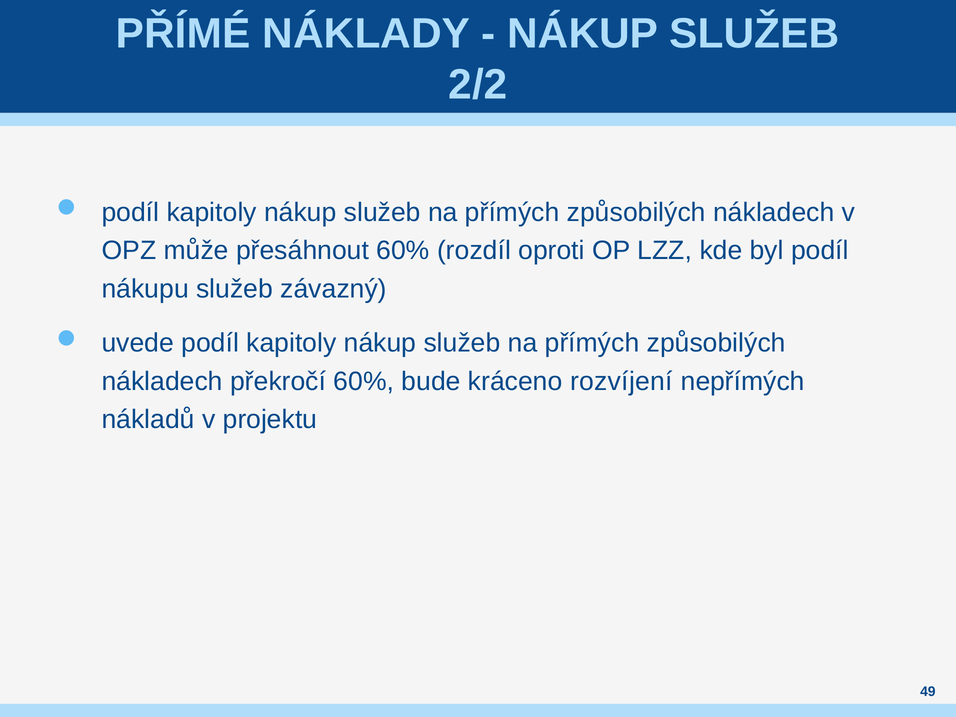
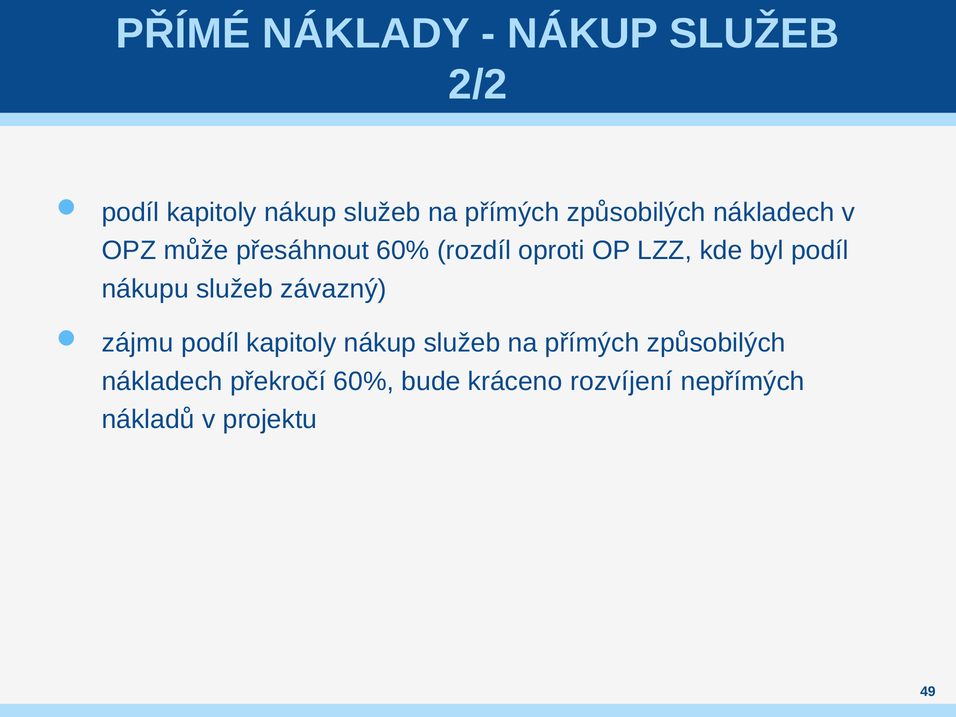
uvede: uvede -> zájmu
